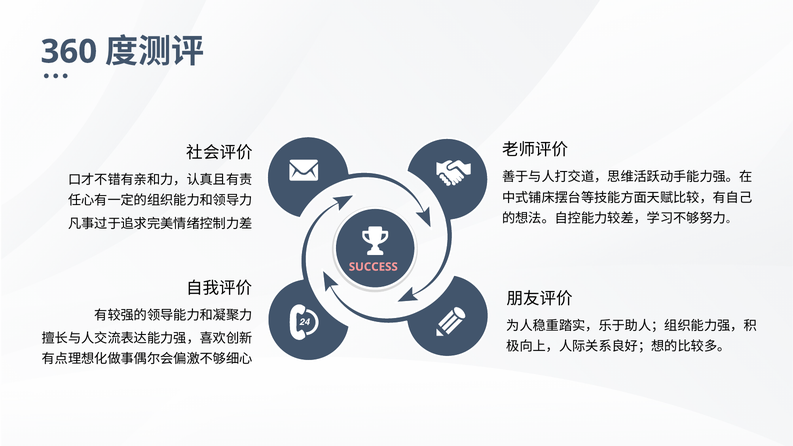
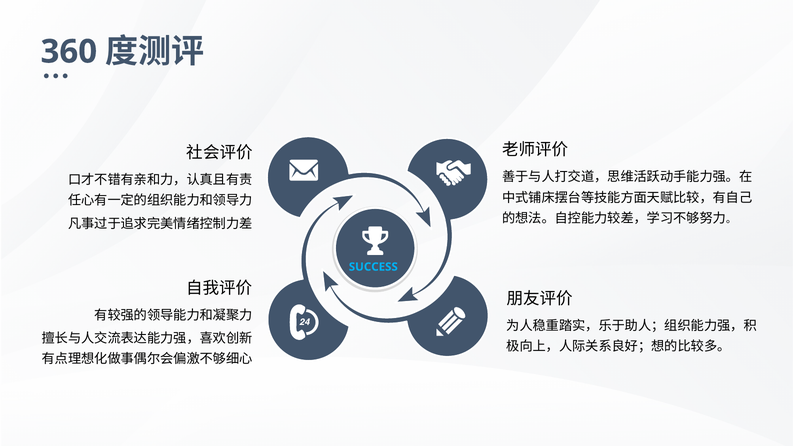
SUCCESS colour: pink -> light blue
